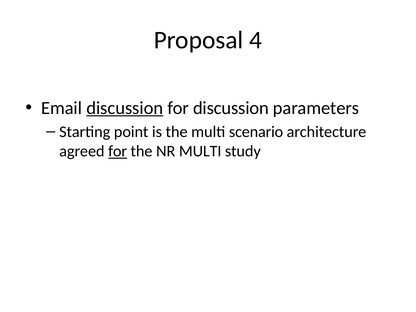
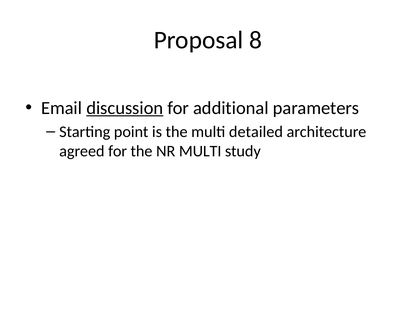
4: 4 -> 8
for discussion: discussion -> additional
scenario: scenario -> detailed
for at (118, 151) underline: present -> none
